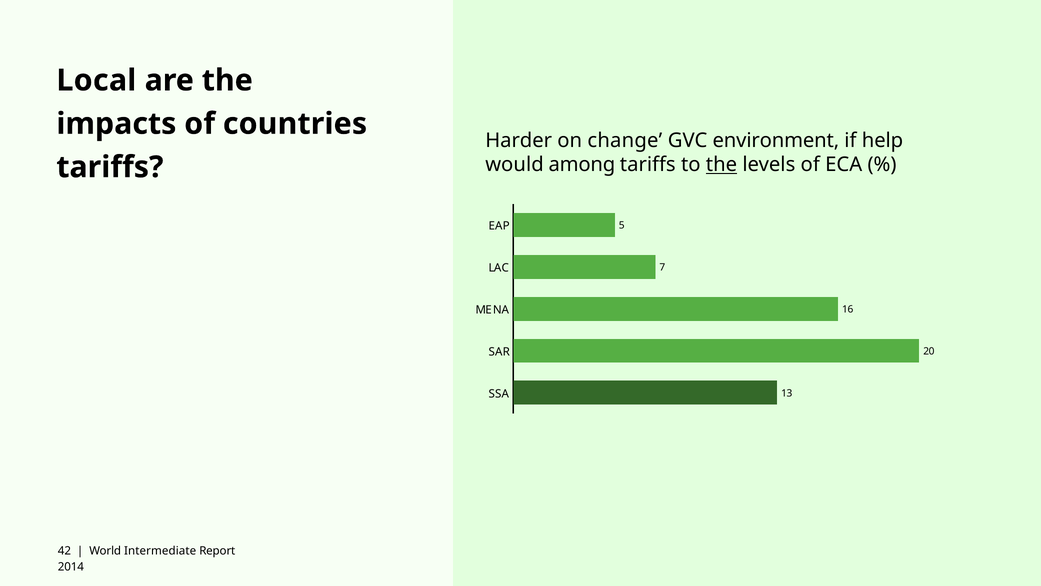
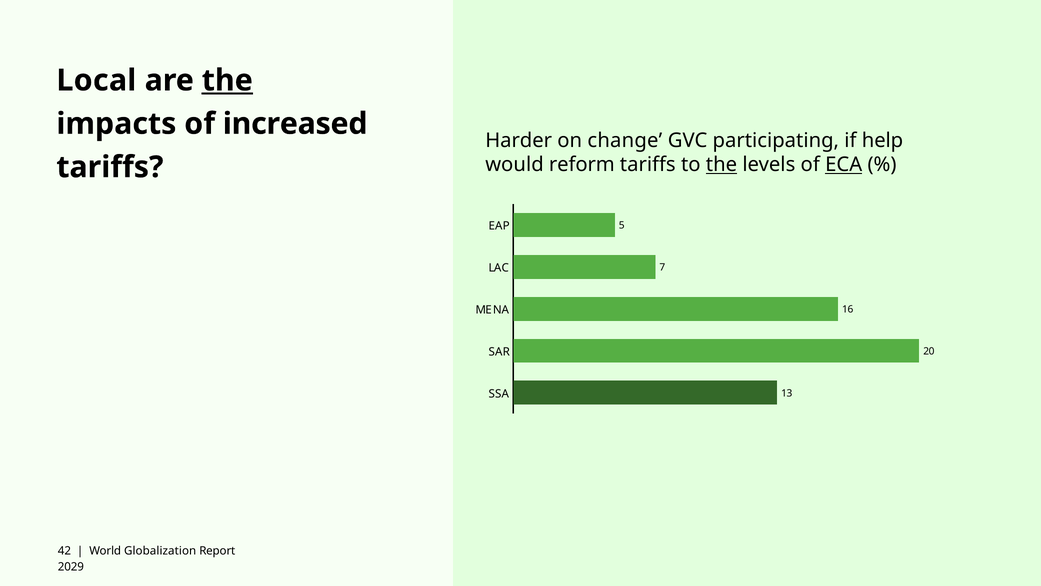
the at (227, 80) underline: none -> present
countries: countries -> increased
environment: environment -> participating
among: among -> reform
ECA underline: none -> present
Intermediate: Intermediate -> Globalization
2014: 2014 -> 2029
